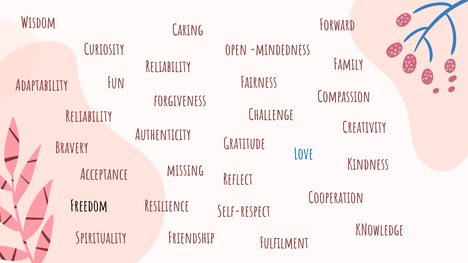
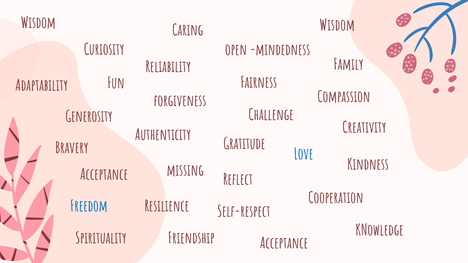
Forward at (337, 25): Forward -> Wisdom
Reliability at (89, 117): Reliability -> Generosity
Freedom colour: black -> blue
Fulfilment at (284, 244): Fulfilment -> Acceptance
